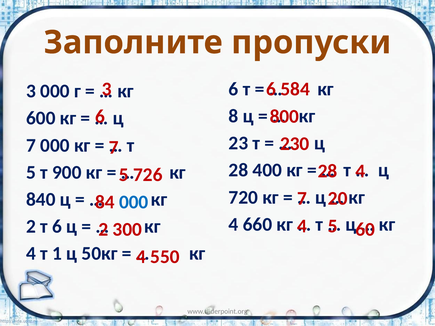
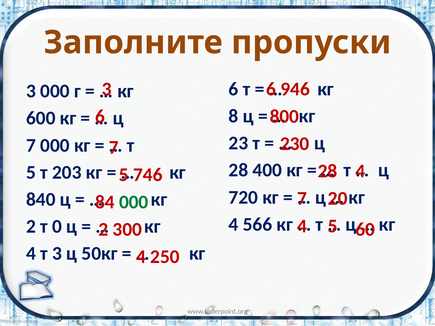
584: 584 -> 946
900: 900 -> 203
726: 726 -> 746
000 at (134, 202) colour: blue -> green
660: 660 -> 566
т 6: 6 -> 0
т 1: 1 -> 3
550: 550 -> 250
